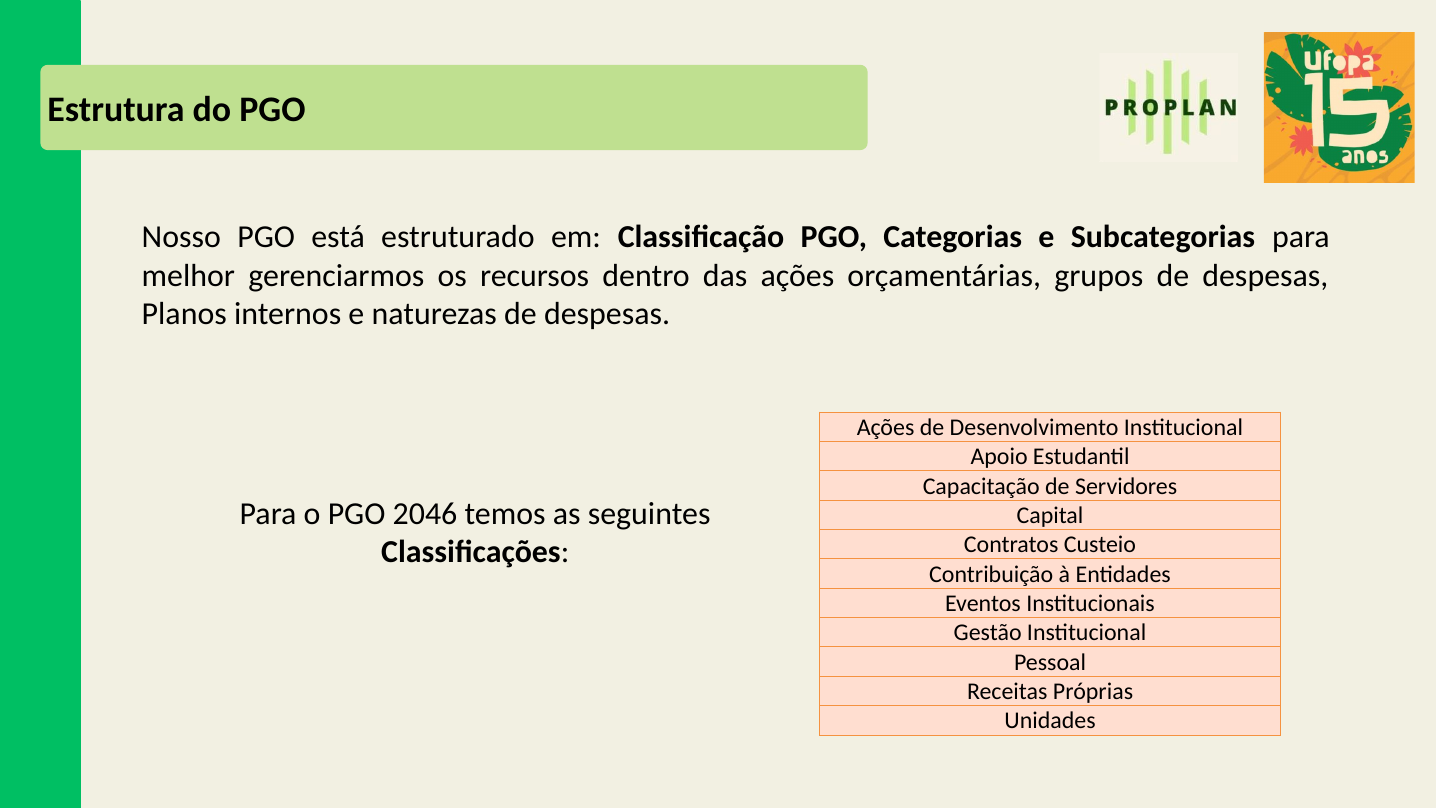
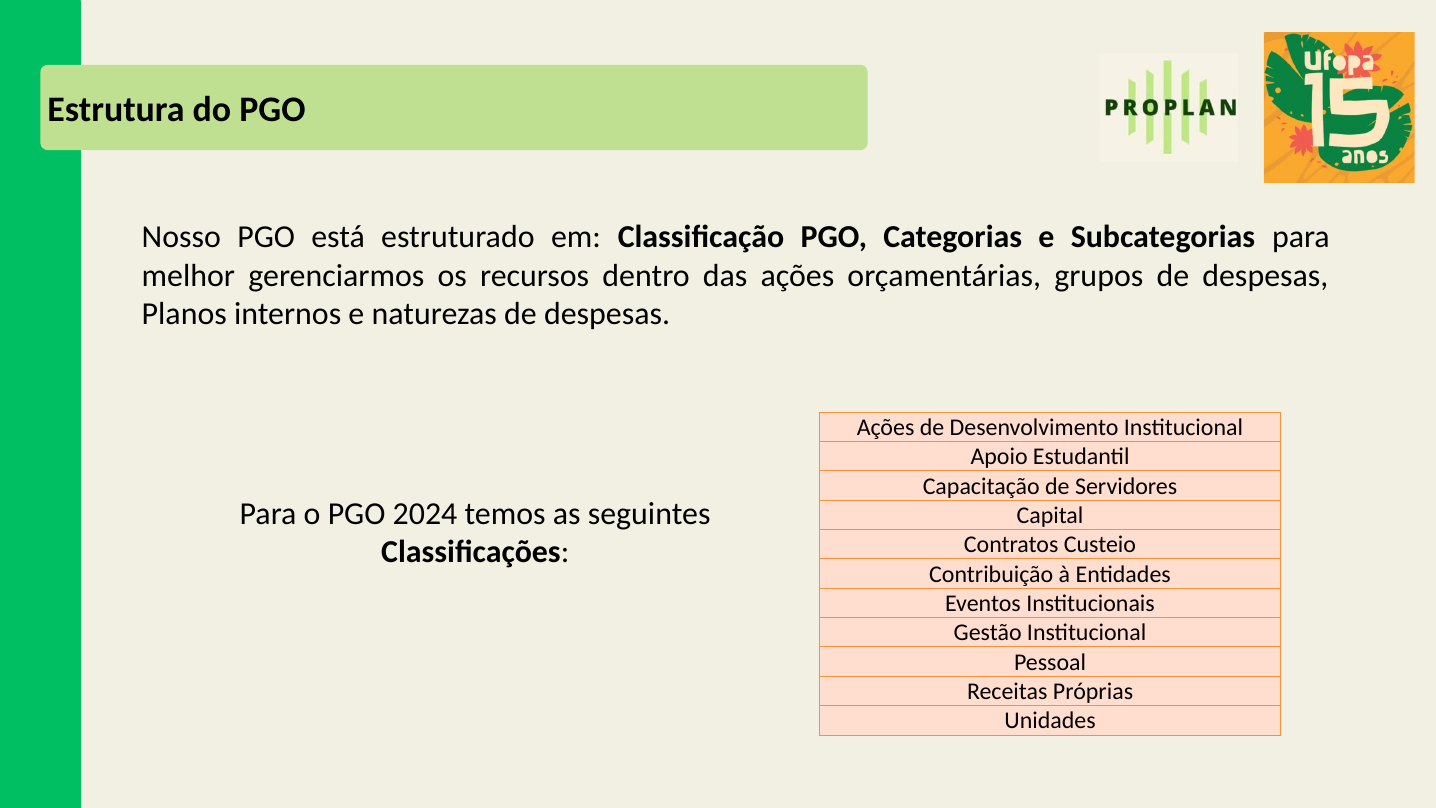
2046: 2046 -> 2024
